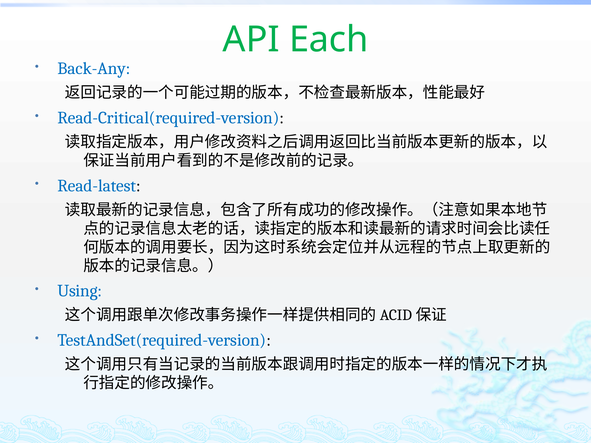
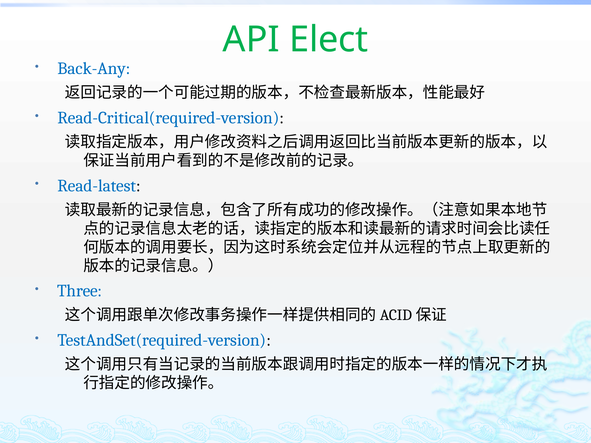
Each: Each -> Elect
Using: Using -> Three
